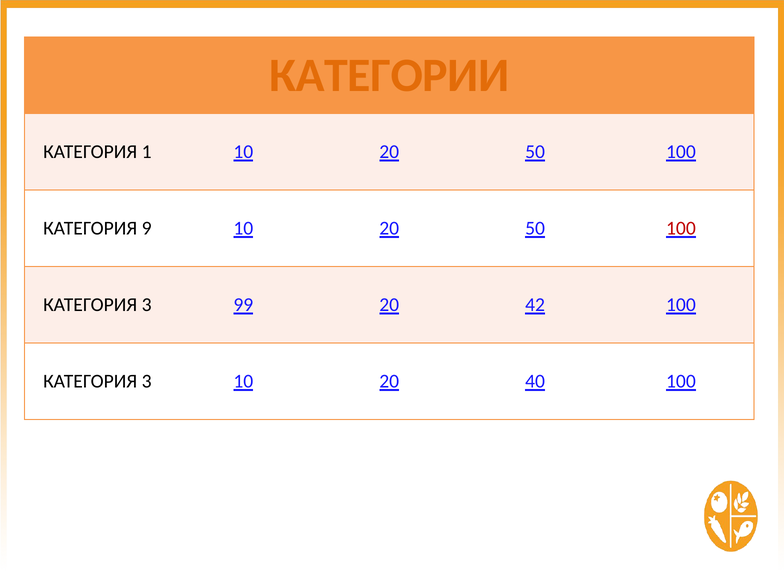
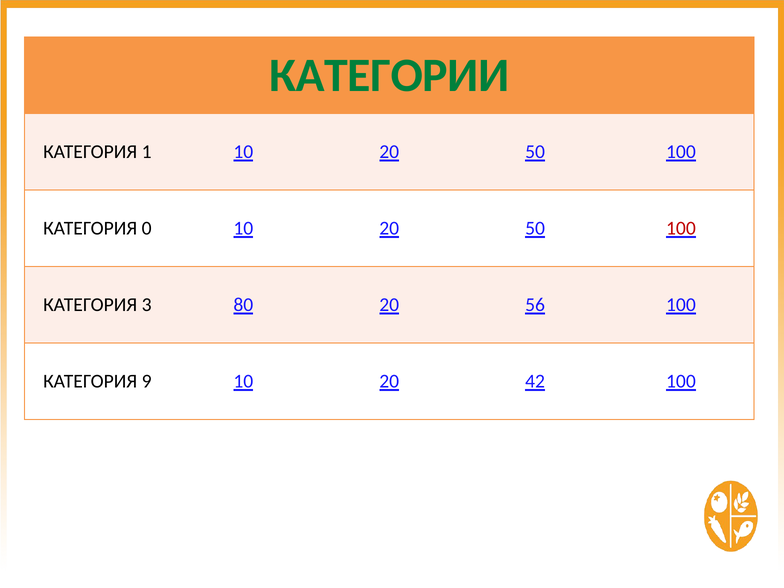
КАТЕГОРИИ colour: orange -> green
9: 9 -> 0
99: 99 -> 80
42: 42 -> 56
3 at (147, 381): 3 -> 9
40: 40 -> 42
